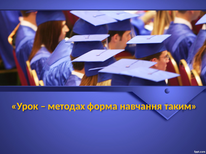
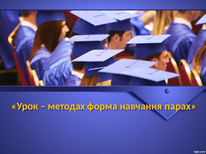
таким: таким -> парах
